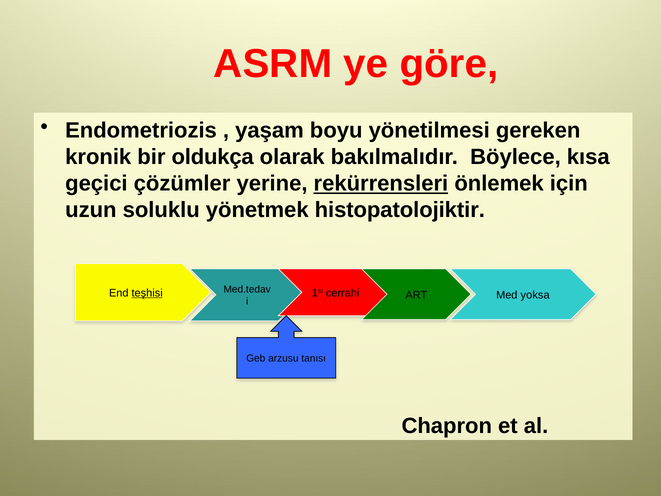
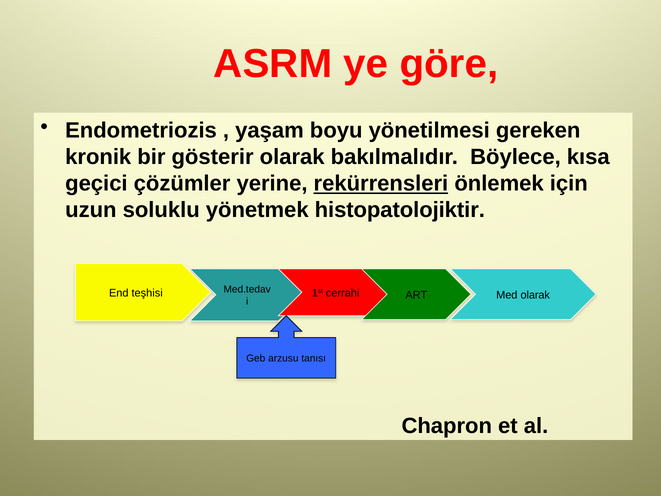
oldukça: oldukça -> gösterir
teşhisi underline: present -> none
Med yoksa: yoksa -> olarak
